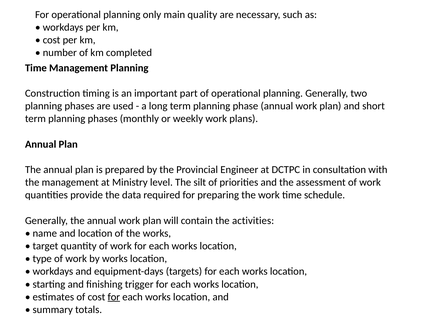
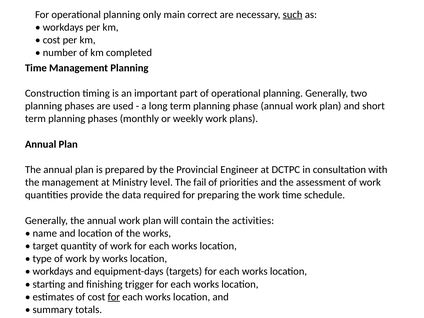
quality: quality -> correct
such underline: none -> present
silt: silt -> fail
